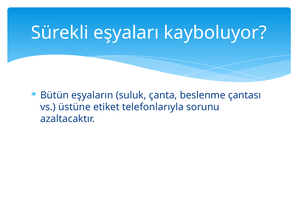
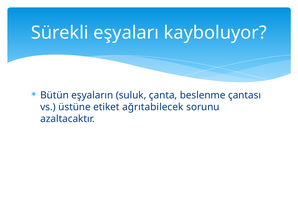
telefonlarıyla: telefonlarıyla -> ağrıtabilecek
